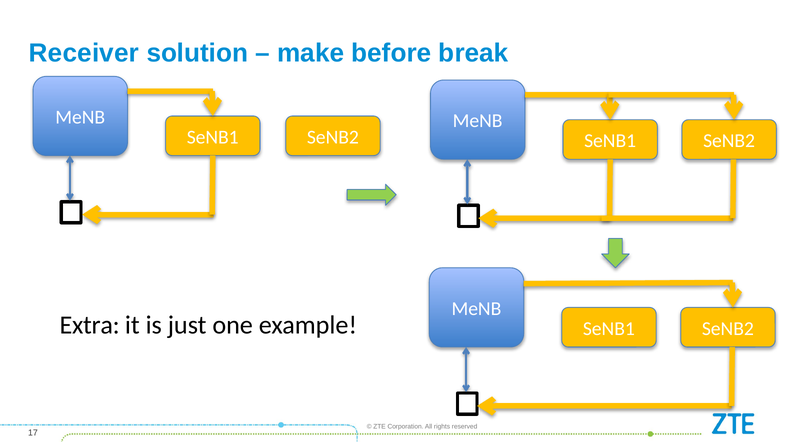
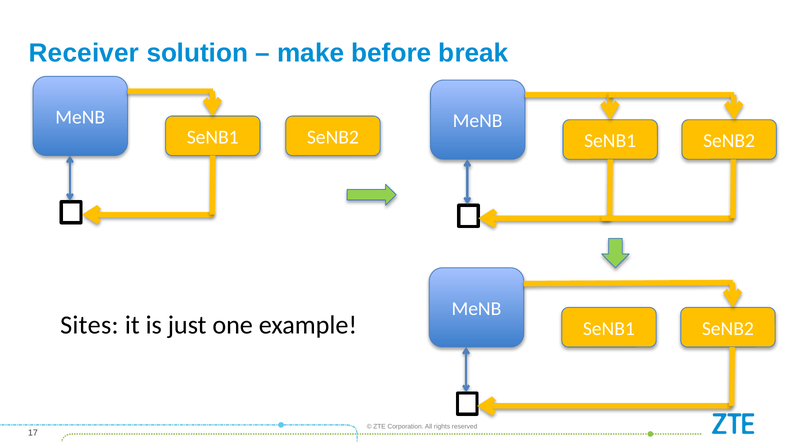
Extra: Extra -> Sites
